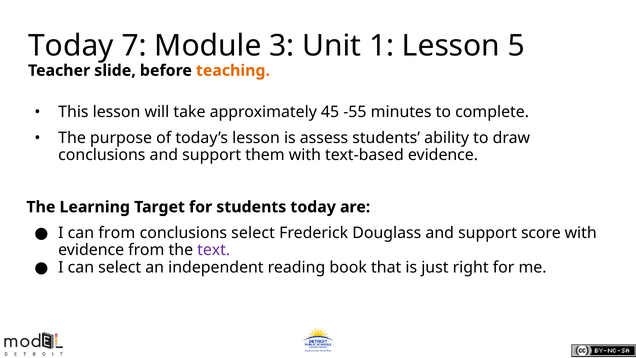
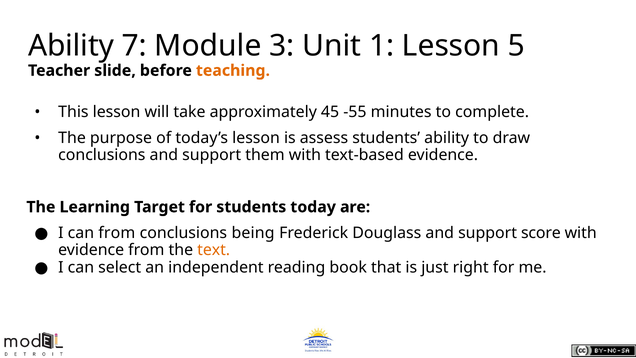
Today at (71, 46): Today -> Ability
conclusions select: select -> being
text colour: purple -> orange
